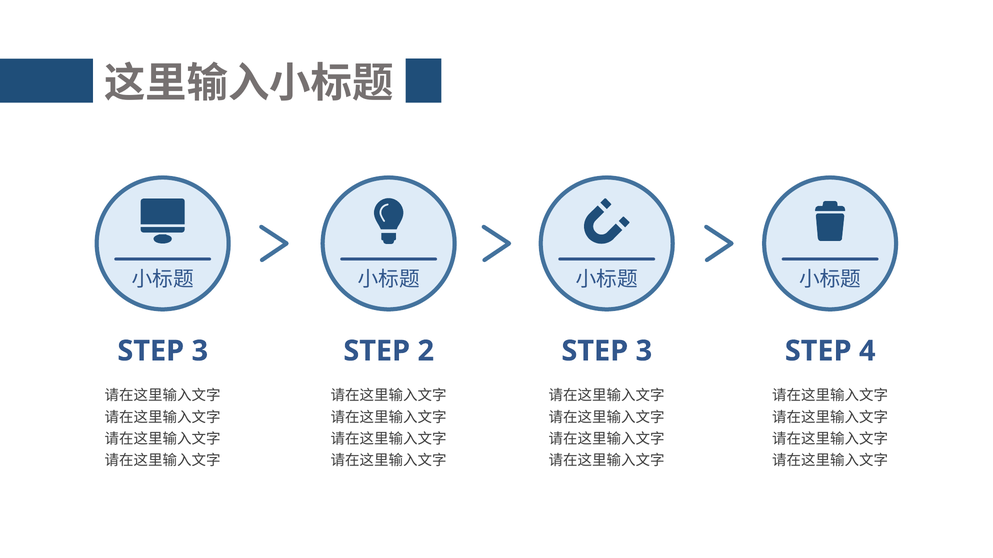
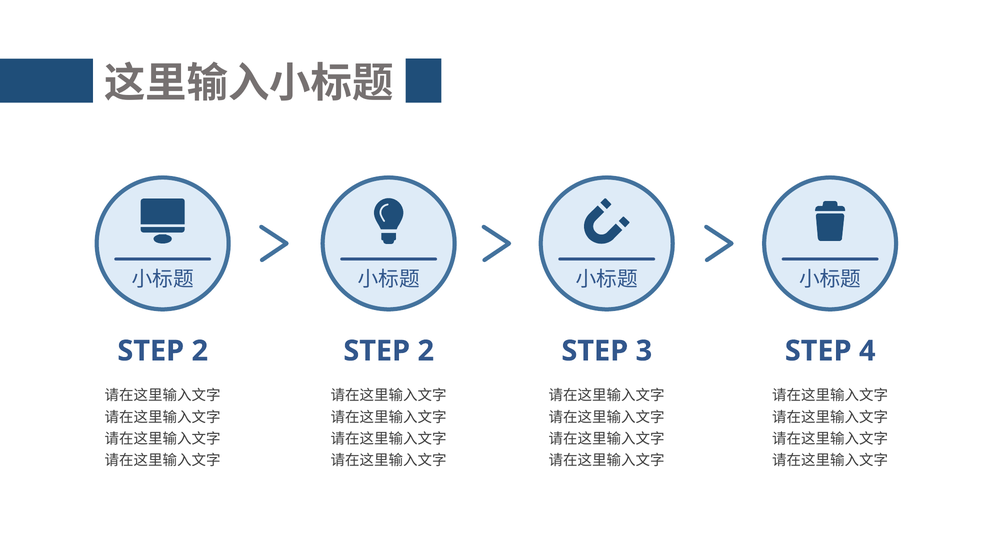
3 at (200, 351): 3 -> 2
